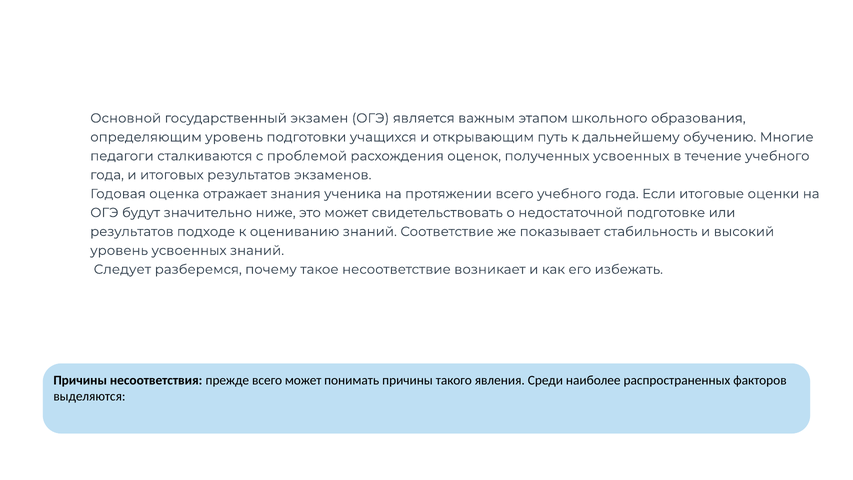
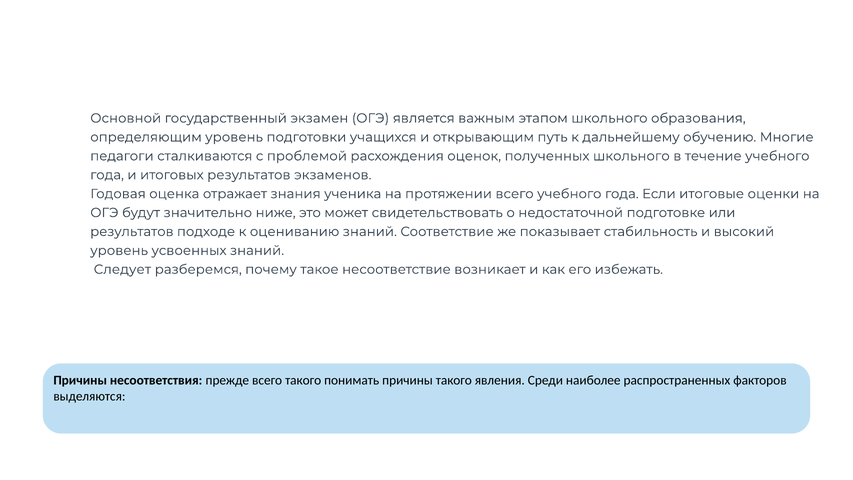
полученных усвоенных: усвоенных -> школьного
всего может: может -> такого
